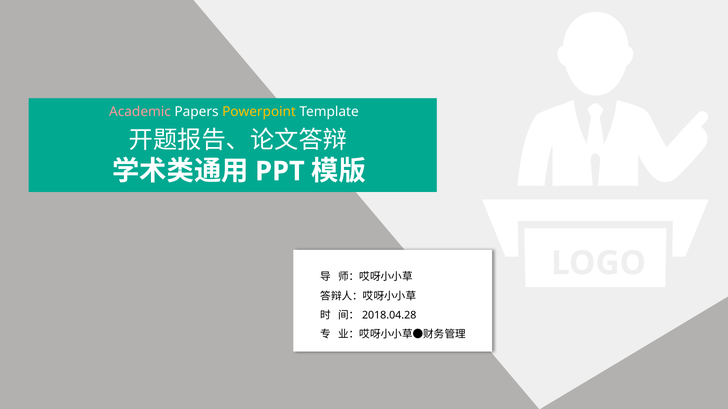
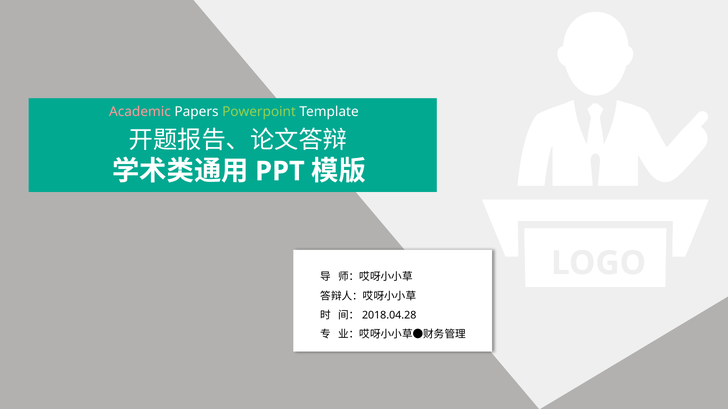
Powerpoint colour: yellow -> light green
